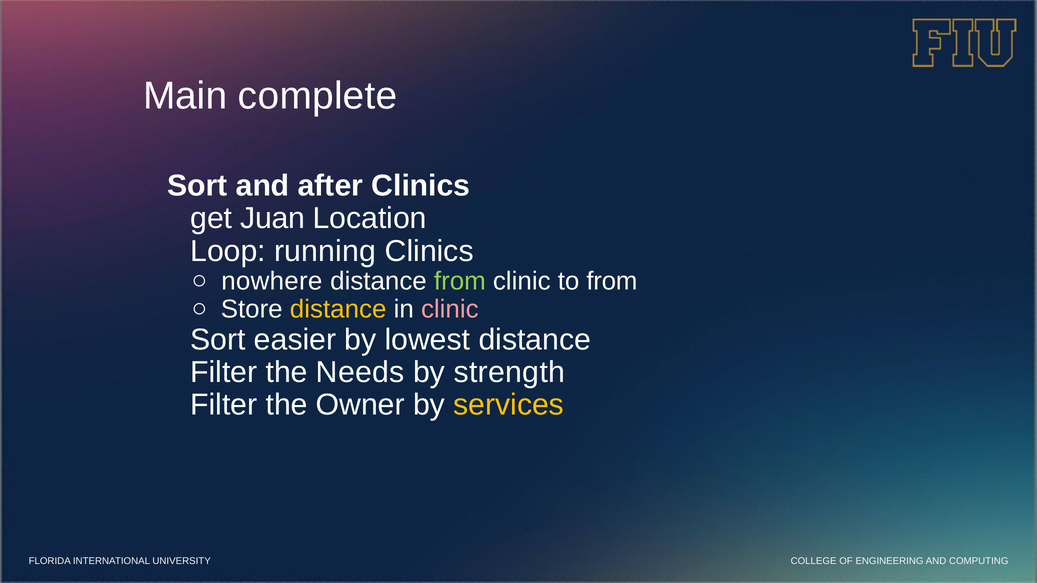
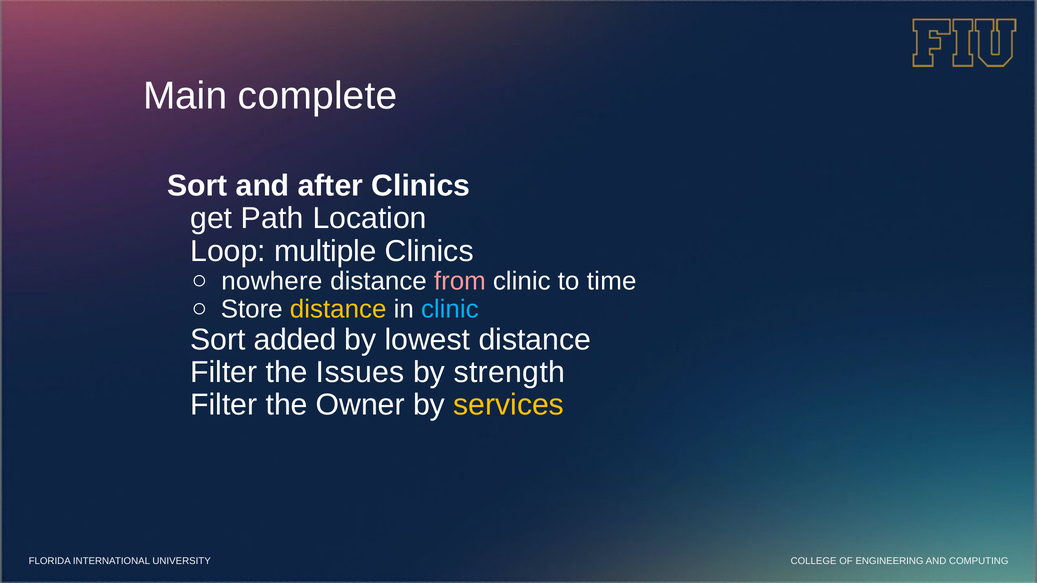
Juan: Juan -> Path
running: running -> multiple
from at (460, 282) colour: light green -> pink
to from: from -> time
clinic at (450, 310) colour: pink -> light blue
easier: easier -> added
Needs: Needs -> Issues
